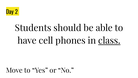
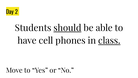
should underline: none -> present
